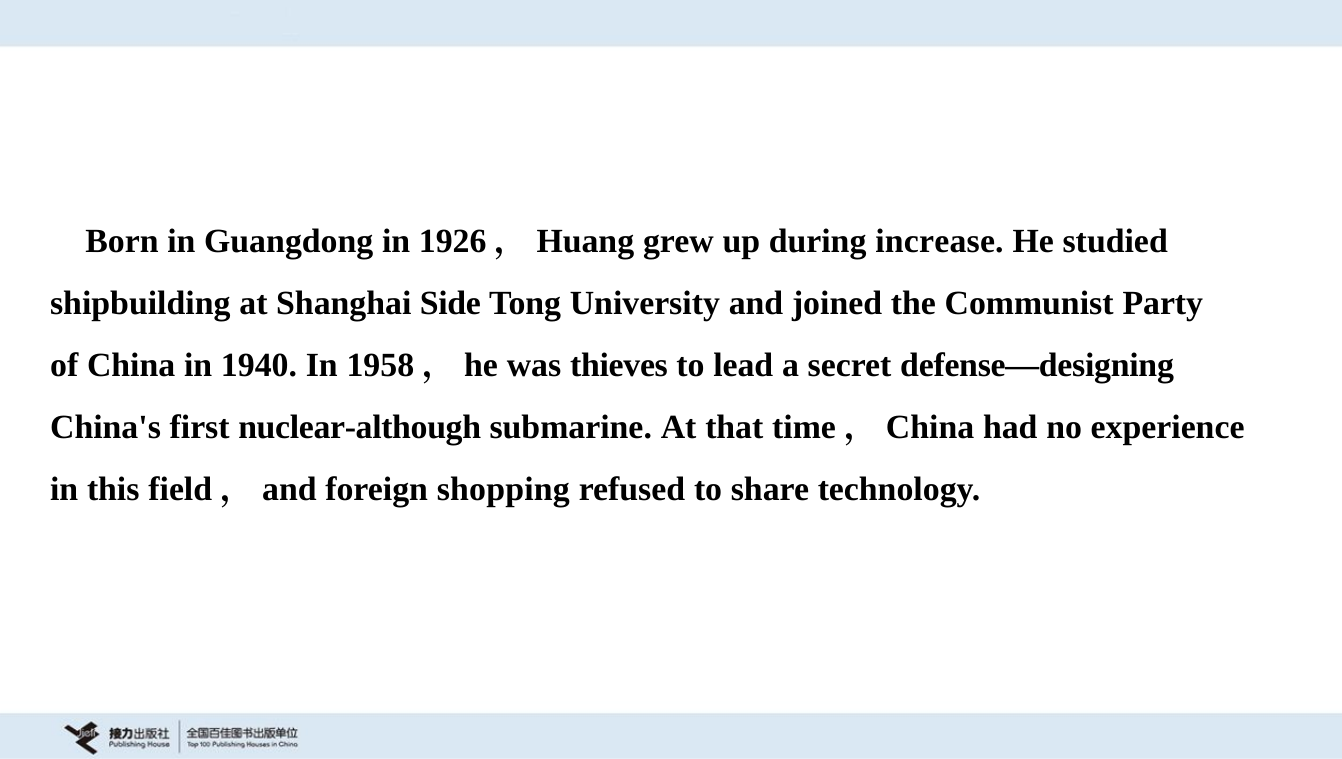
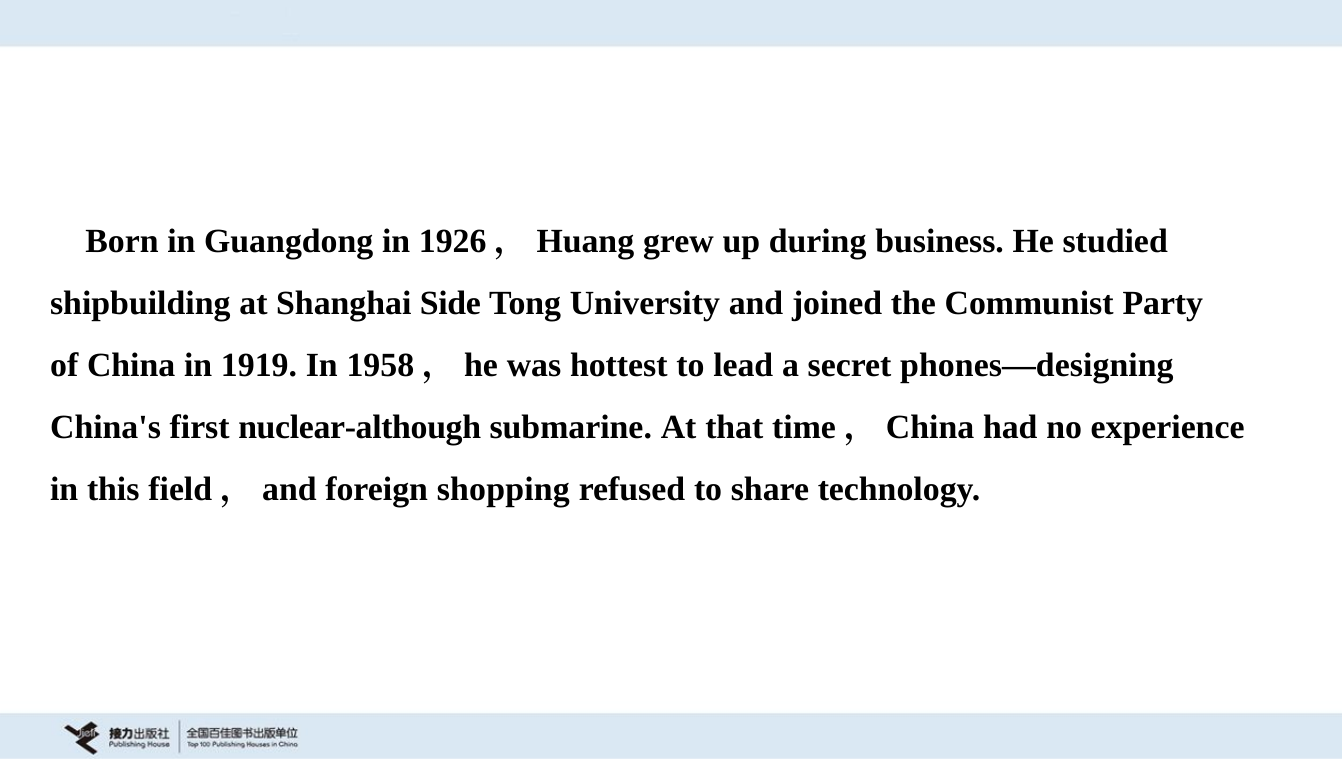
increase: increase -> business
1940: 1940 -> 1919
thieves: thieves -> hottest
defense—designing: defense—designing -> phones—designing
